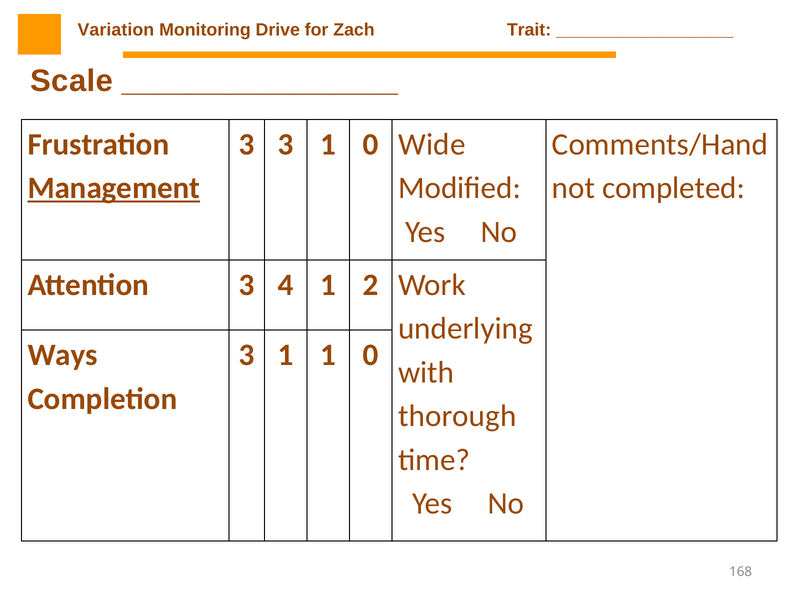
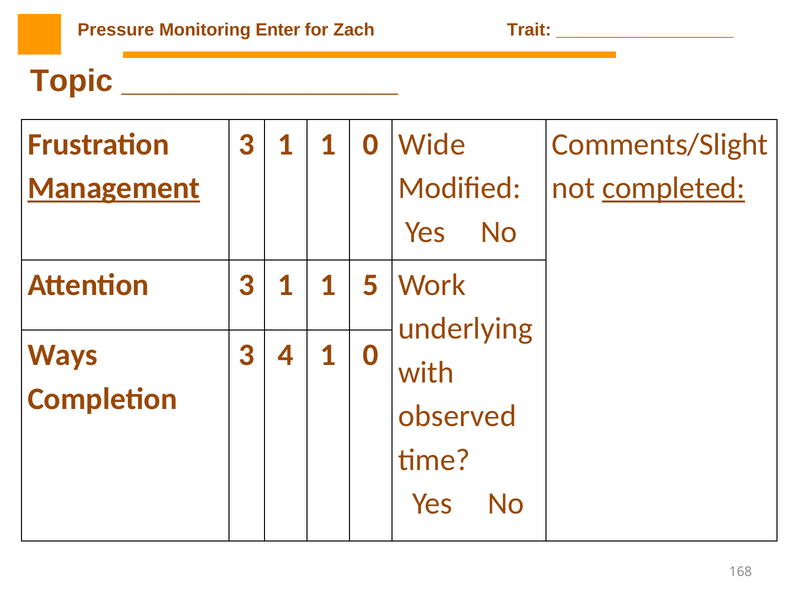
Variation: Variation -> Pressure
Drive: Drive -> Enter
Scale: Scale -> Topic
3 at (286, 144): 3 -> 1
Comments/Hand: Comments/Hand -> Comments/Slight
completed underline: none -> present
Attention 3 4: 4 -> 1
2: 2 -> 5
1 at (286, 355): 1 -> 4
thorough: thorough -> observed
